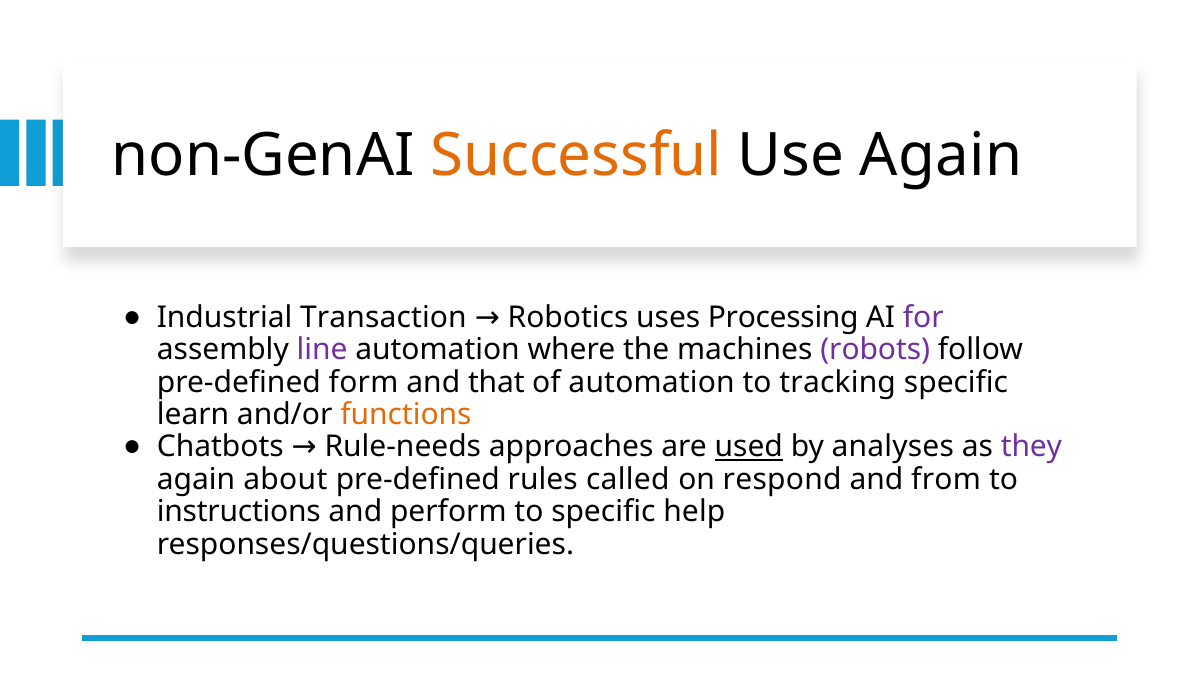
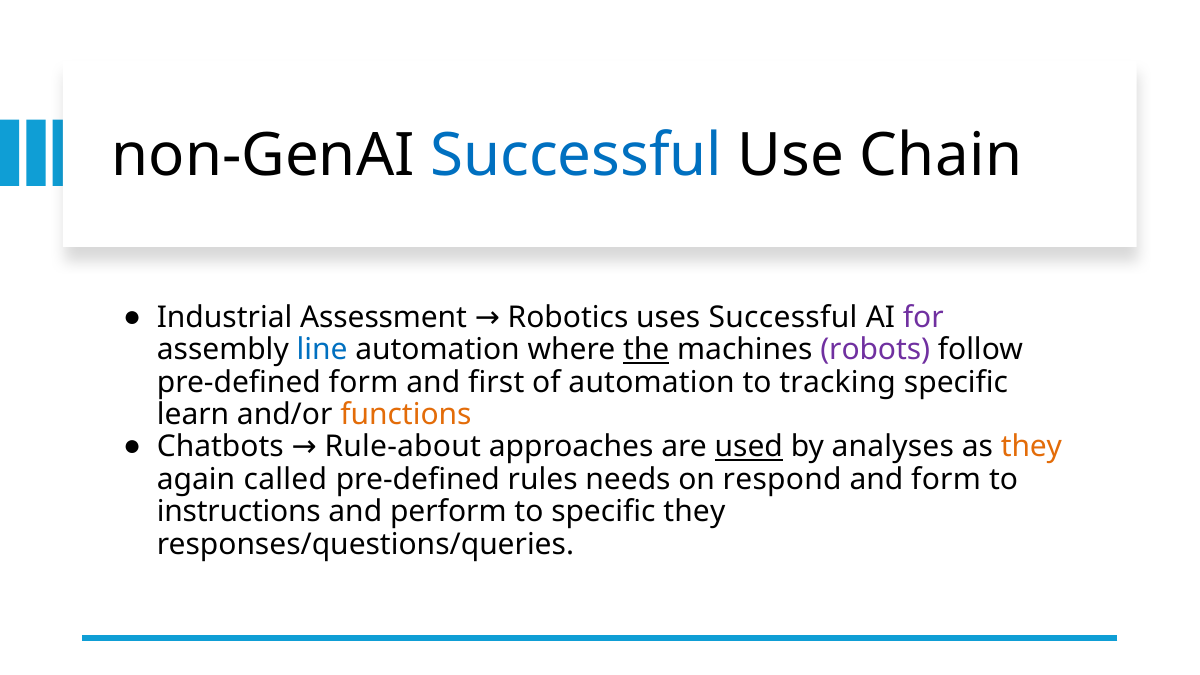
Successful at (576, 156) colour: orange -> blue
Use Again: Again -> Chain
Transaction: Transaction -> Assessment
uses Processing: Processing -> Successful
line colour: purple -> blue
the underline: none -> present
that: that -> first
Rule-needs: Rule-needs -> Rule-about
they at (1031, 447) colour: purple -> orange
about: about -> called
called: called -> needs
and from: from -> form
specific help: help -> they
